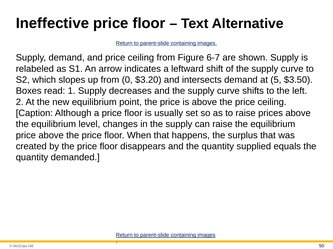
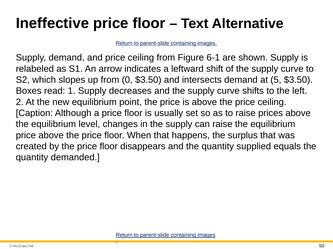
6-7: 6-7 -> 6-1
0 $3.20: $3.20 -> $3.50
